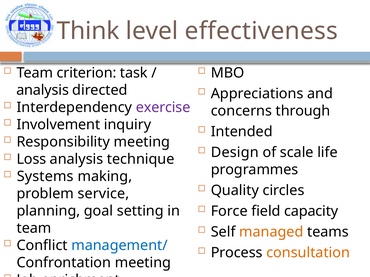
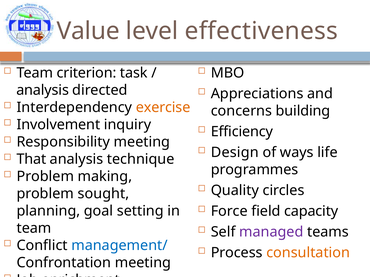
Think: Think -> Value
exercise colour: purple -> orange
through: through -> building
Intended: Intended -> Efficiency
scale: scale -> ways
Loss: Loss -> That
Systems at (45, 177): Systems -> Problem
service: service -> sought
managed colour: orange -> purple
